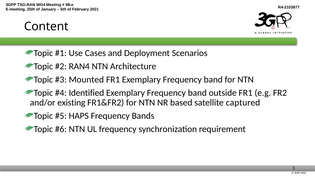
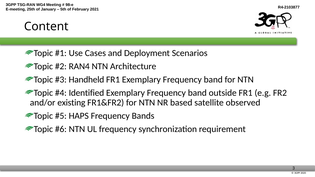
Mounted: Mounted -> Handheld
captured: captured -> observed
